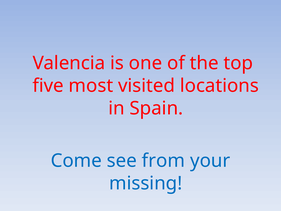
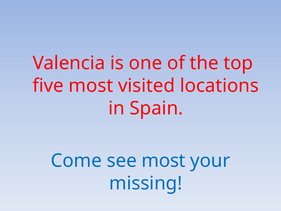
see from: from -> most
